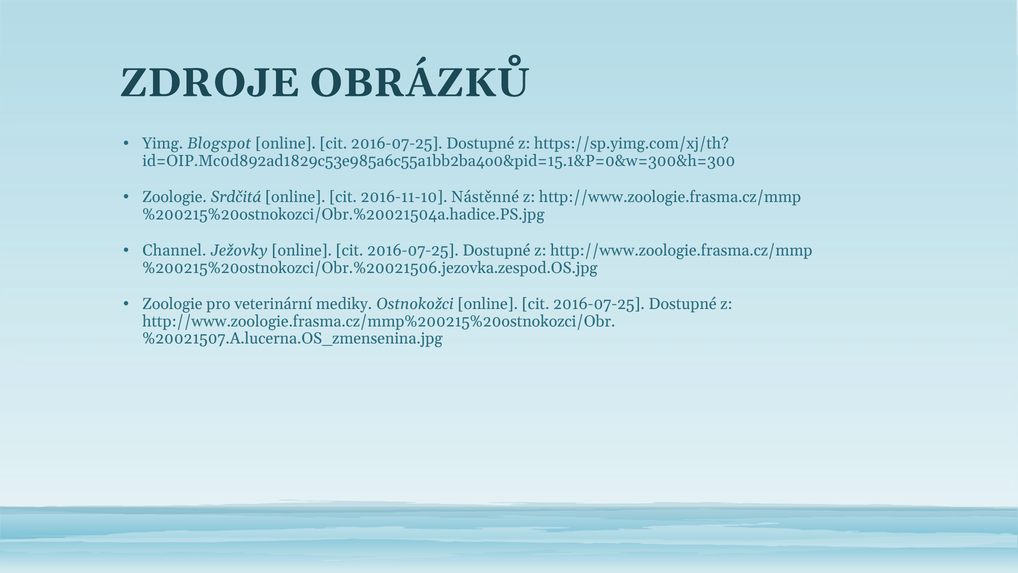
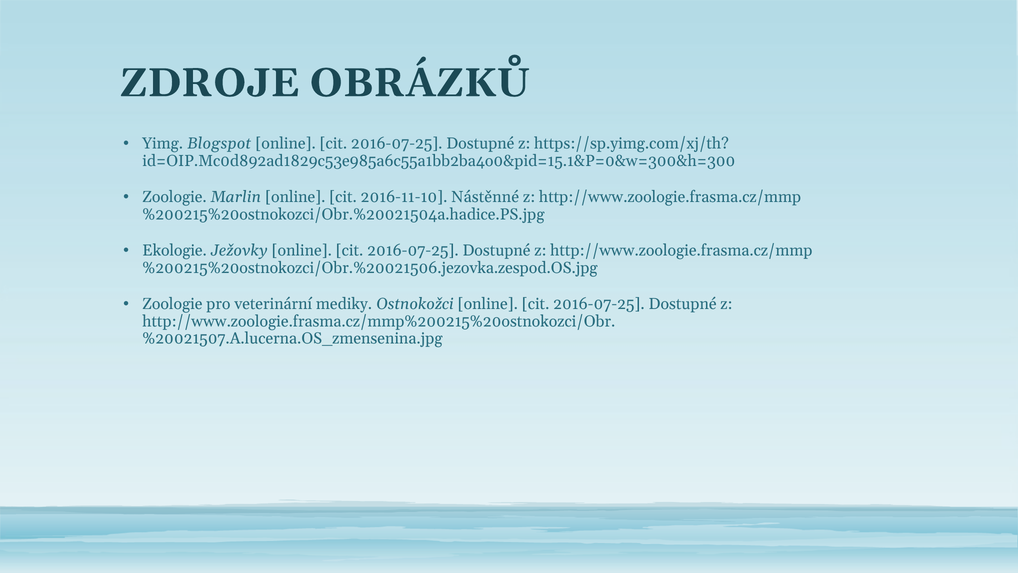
Srdčitá: Srdčitá -> Marlin
Channel: Channel -> Ekologie
